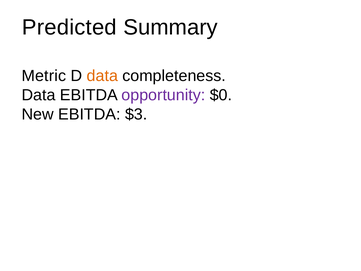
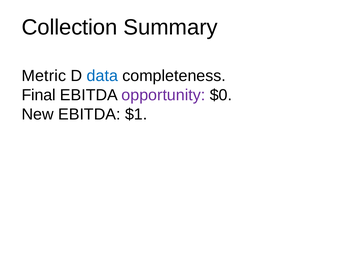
Predicted: Predicted -> Collection
data at (102, 76) colour: orange -> blue
Data at (39, 95): Data -> Final
$3: $3 -> $1
